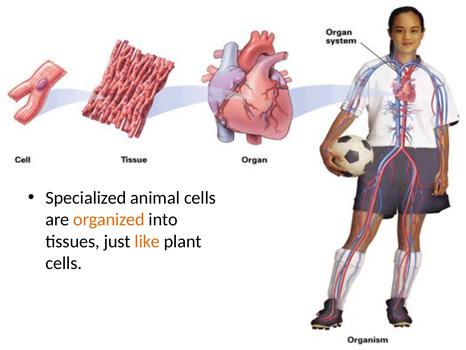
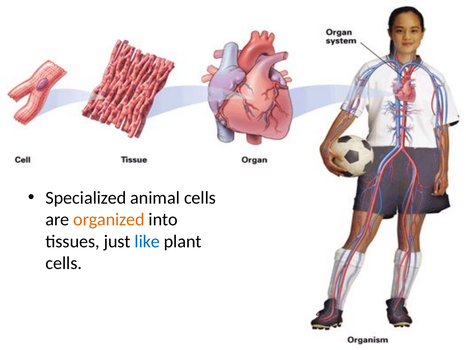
like colour: orange -> blue
